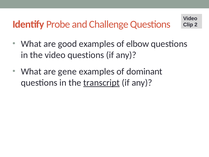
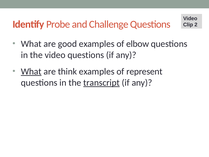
What at (31, 71) underline: none -> present
gene: gene -> think
dominant: dominant -> represent
